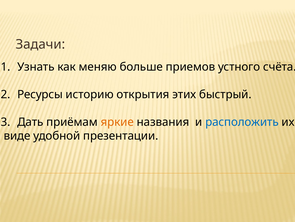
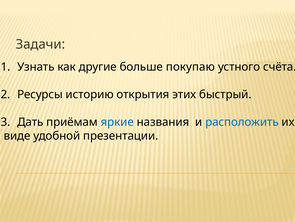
меняю: меняю -> другие
приемов: приемов -> покупаю
яркие colour: orange -> blue
